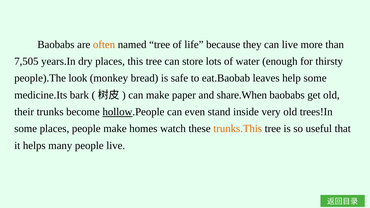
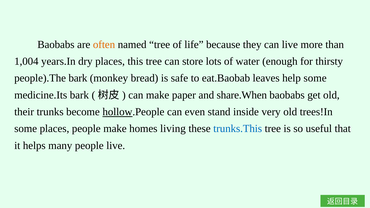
7,505: 7,505 -> 1,004
people).The look: look -> bark
watch: watch -> living
trunks.This colour: orange -> blue
